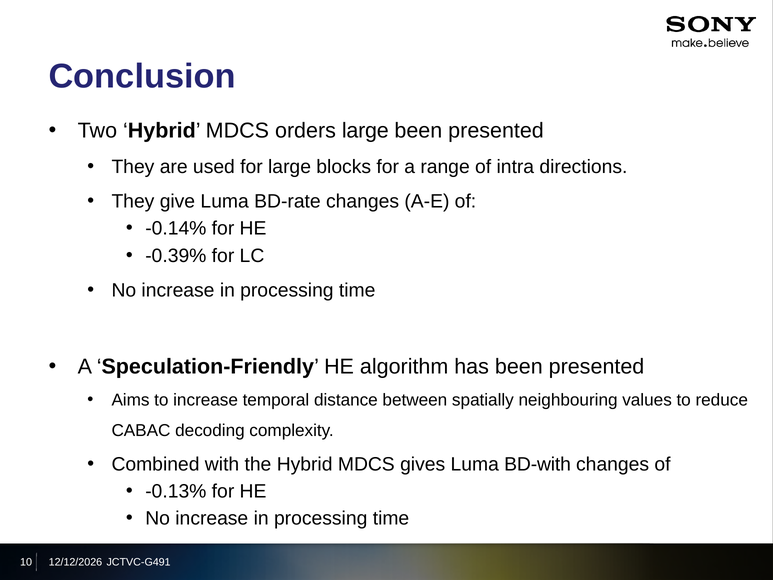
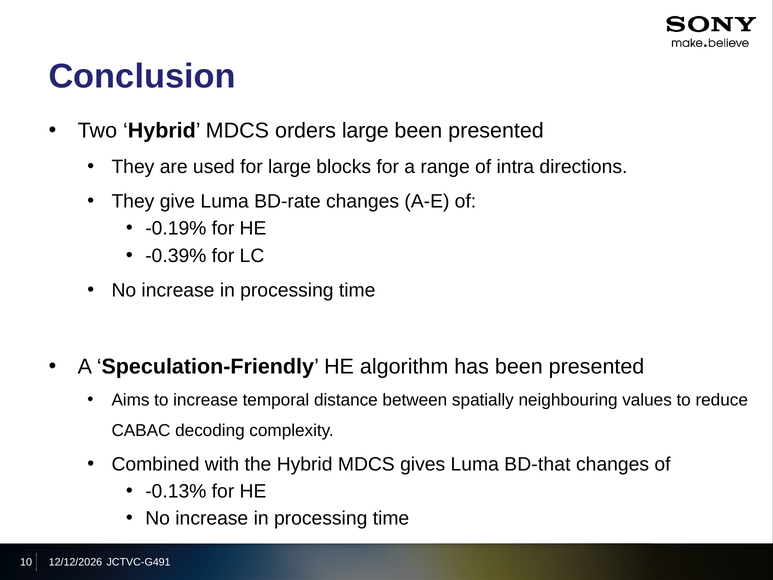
-0.14%: -0.14% -> -0.19%
BD-with: BD-with -> BD-that
